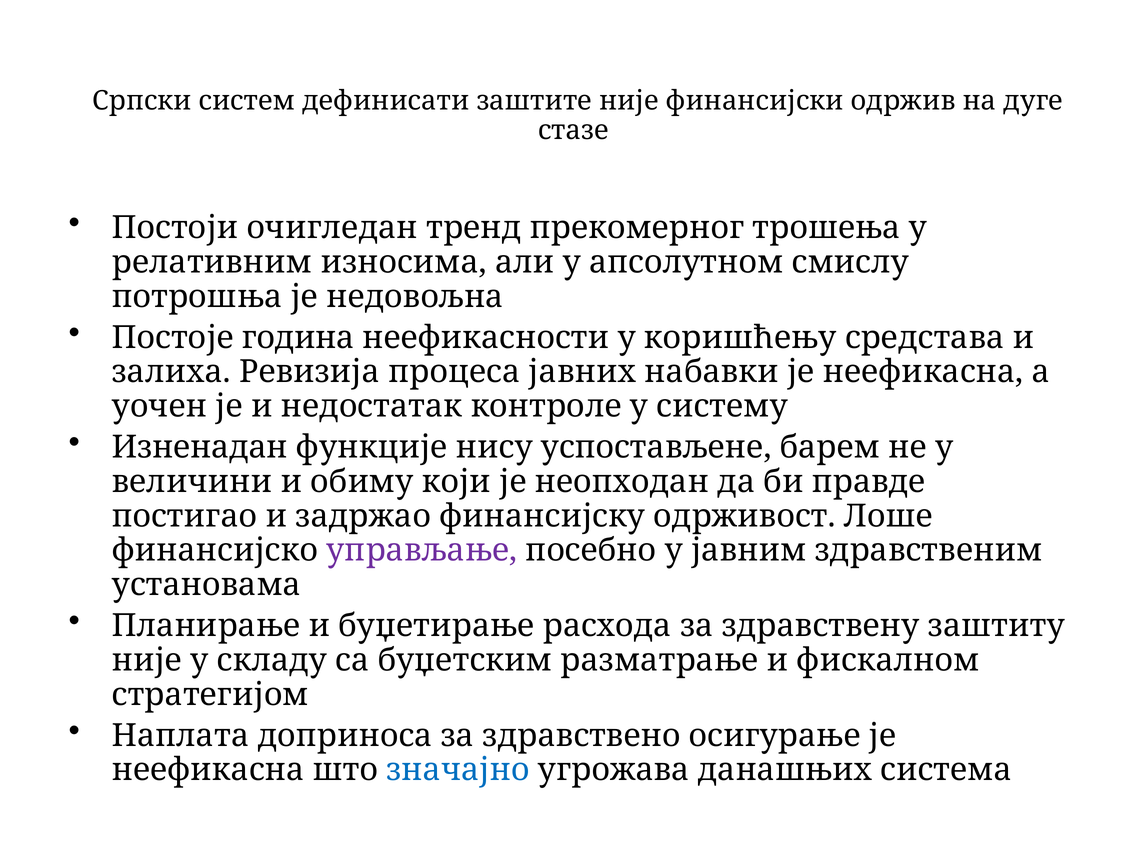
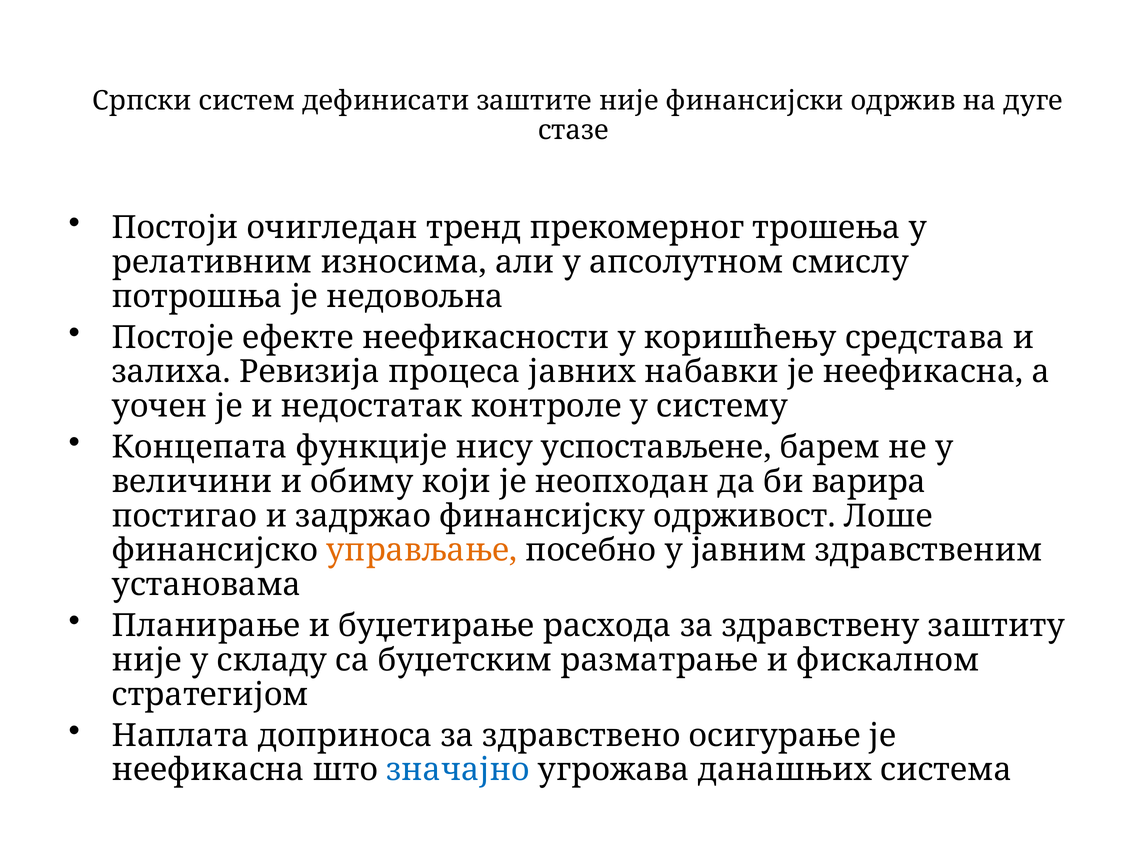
година: година -> ефекте
Изненадан: Изненадан -> Концепата
правде: правде -> варира
управљање colour: purple -> orange
